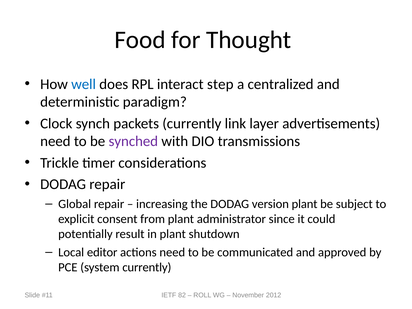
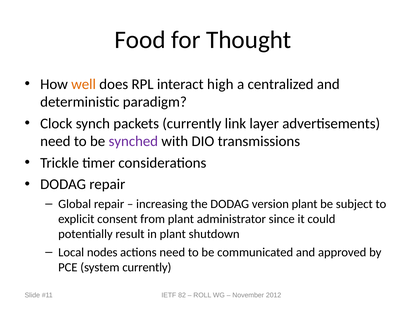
well colour: blue -> orange
step: step -> high
editor: editor -> nodes
